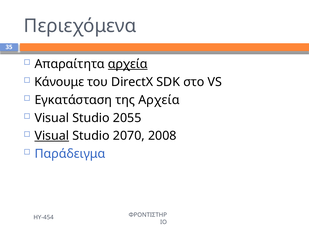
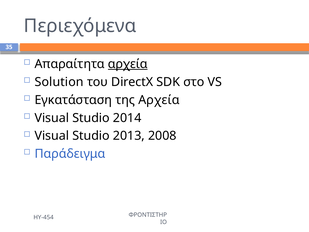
Κάνουμε: Κάνουμε -> Solution
2055: 2055 -> 2014
Visual at (52, 136) underline: present -> none
2070: 2070 -> 2013
